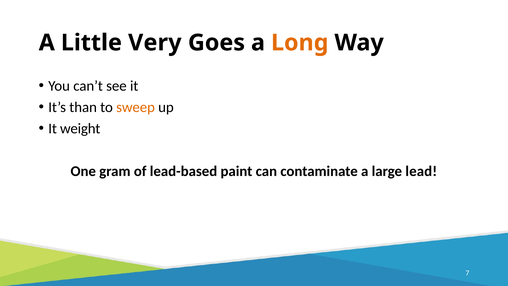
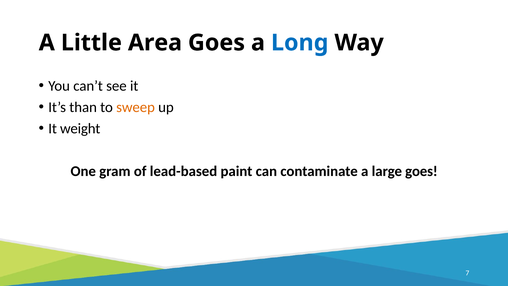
Very: Very -> Area
Long colour: orange -> blue
large lead: lead -> goes
